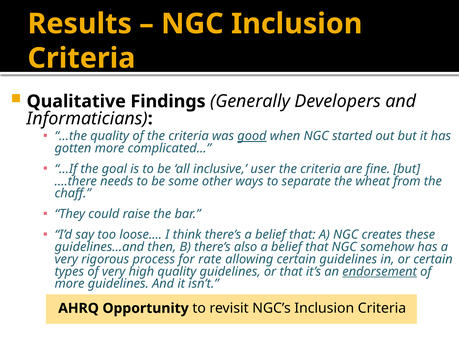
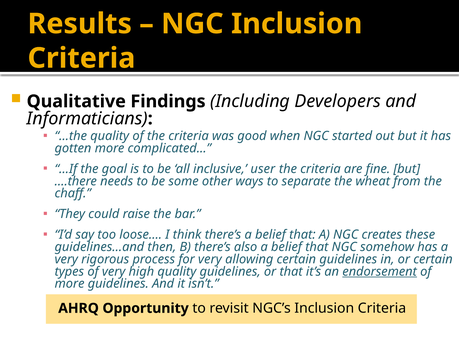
Generally: Generally -> Including
good underline: present -> none
for rate: rate -> very
